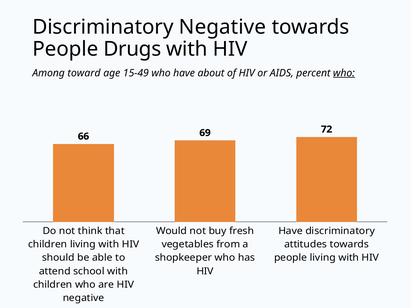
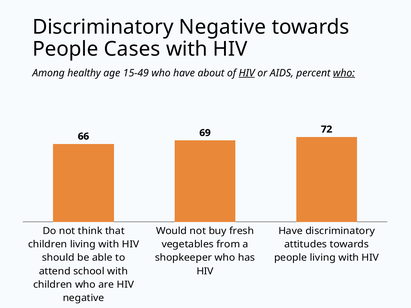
Drugs: Drugs -> Cases
toward: toward -> healthy
HIV at (247, 73) underline: none -> present
